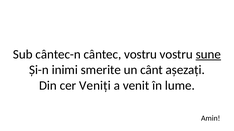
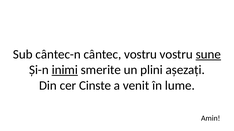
inimi underline: none -> present
cânt: cânt -> plini
Veniți: Veniți -> Cinste
